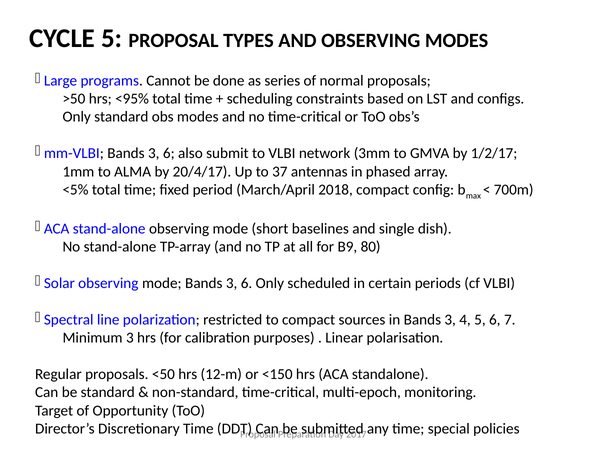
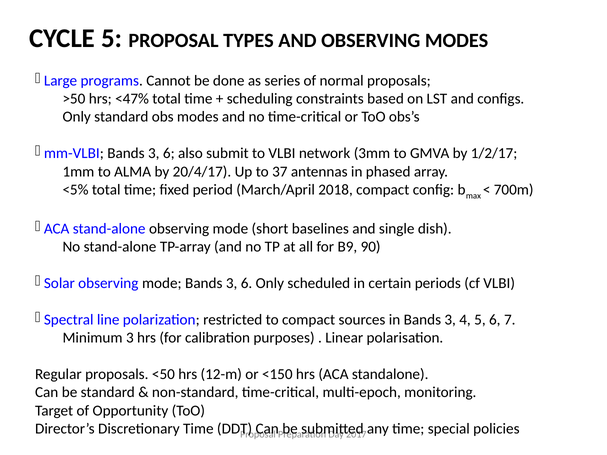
<95%: <95% -> <47%
80: 80 -> 90
